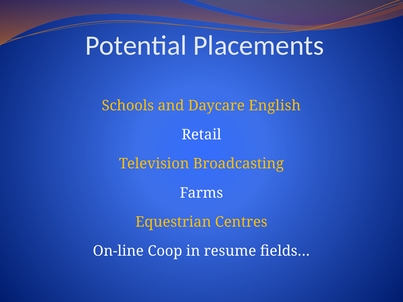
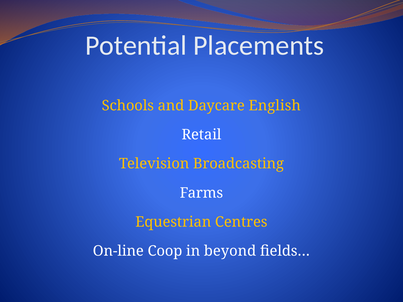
resume: resume -> beyond
